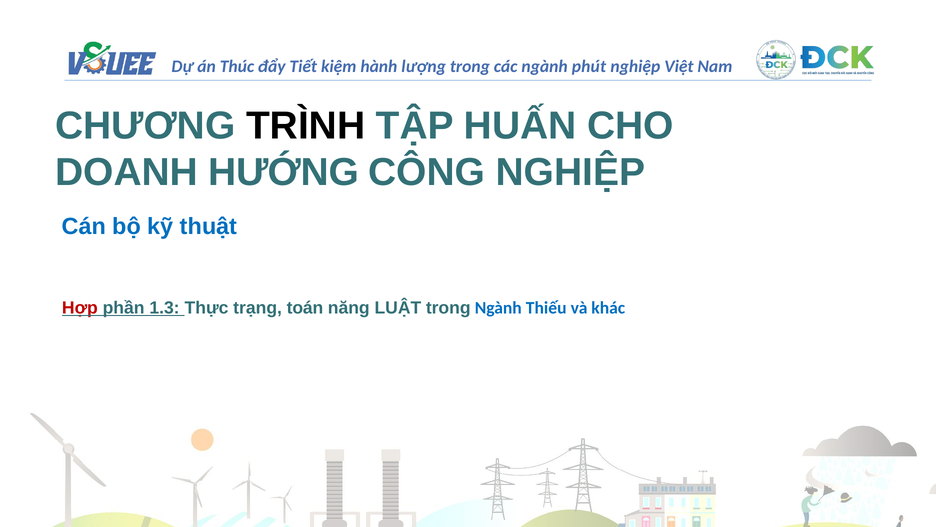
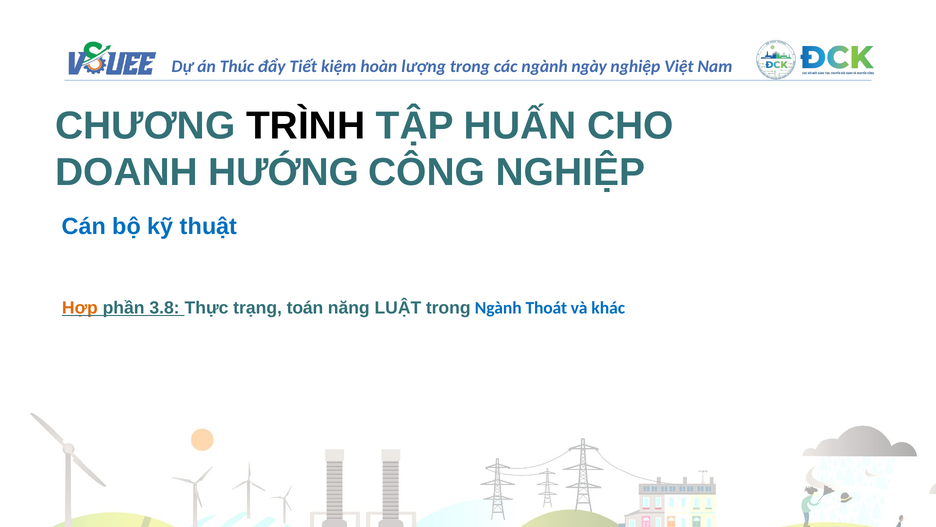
hành: hành -> hoàn
phút: phút -> ngày
Hợp colour: red -> orange
1.3: 1.3 -> 3.8
Thiếu: Thiếu -> Thoát
